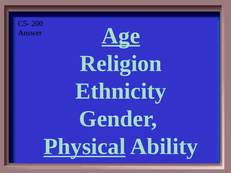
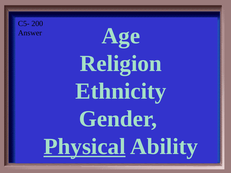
Age underline: present -> none
